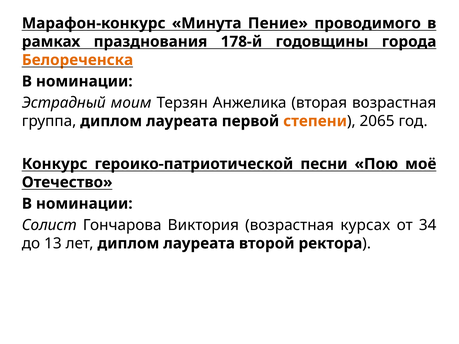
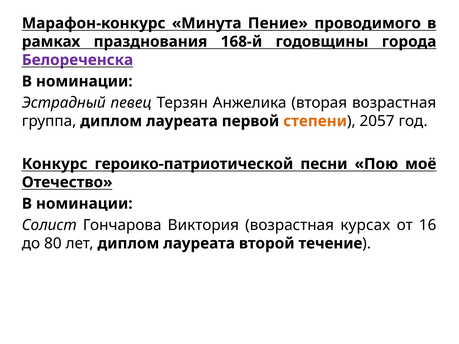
178-й: 178-й -> 168-й
Белореченска colour: orange -> purple
моим: моим -> певец
2065: 2065 -> 2057
34: 34 -> 16
13: 13 -> 80
ректора: ректора -> течение
